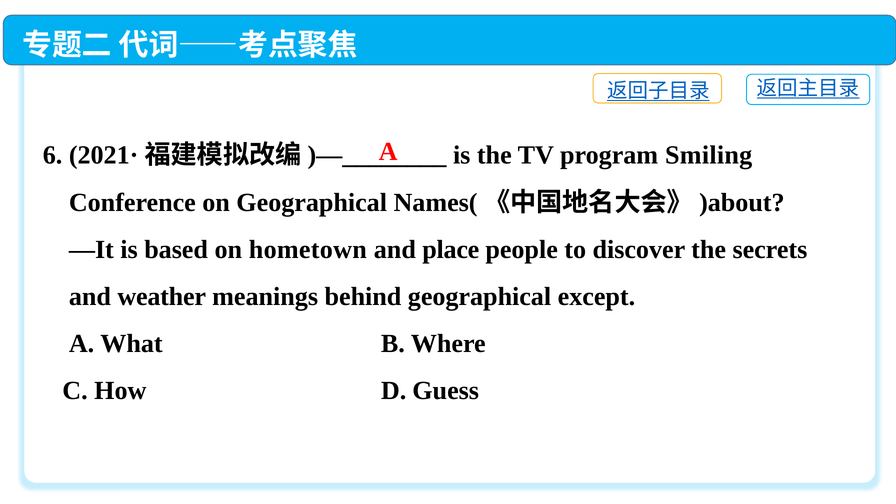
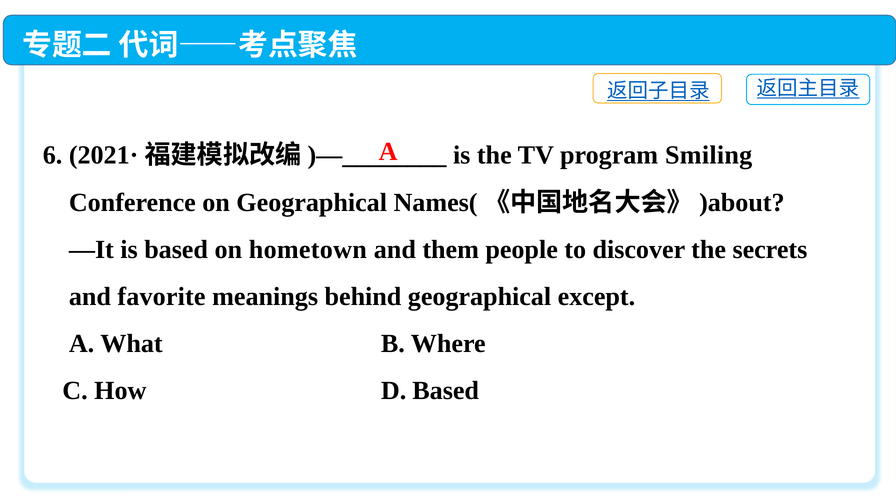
place: place -> them
weather: weather -> favorite
D Guess: Guess -> Based
